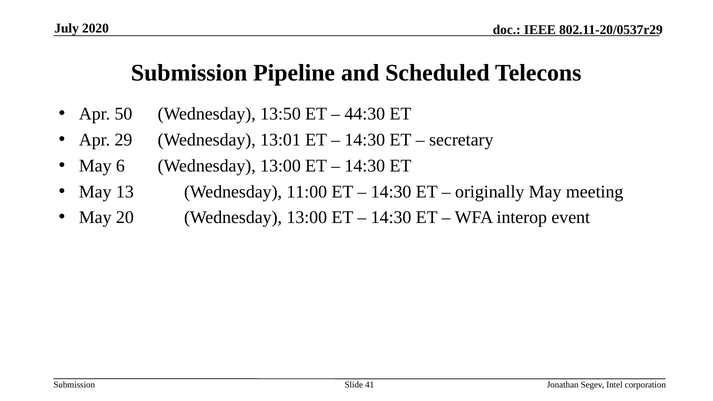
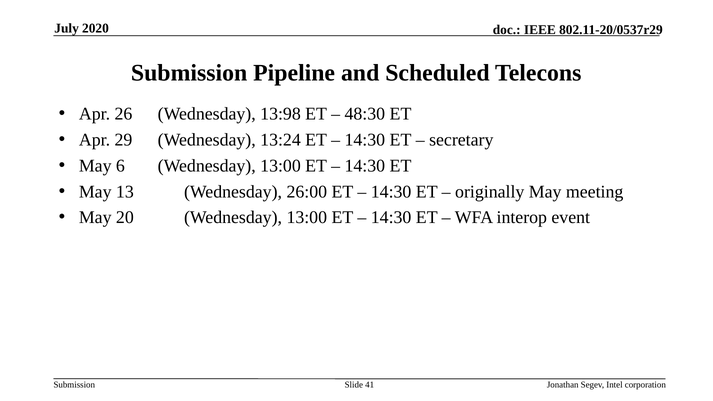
50: 50 -> 26
13:50: 13:50 -> 13:98
44:30: 44:30 -> 48:30
13:01: 13:01 -> 13:24
11:00: 11:00 -> 26:00
